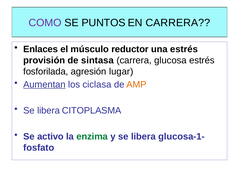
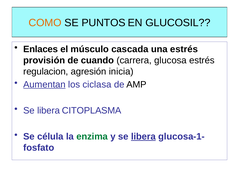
COMO colour: purple -> orange
EN CARRERA: CARRERA -> GLUCOSIL
reductor: reductor -> cascada
sintasa: sintasa -> cuando
fosforilada: fosforilada -> regulacion
lugar: lugar -> inicia
AMP colour: orange -> black
activo: activo -> célula
libera at (143, 137) underline: none -> present
